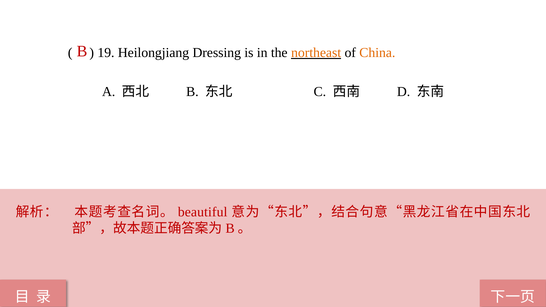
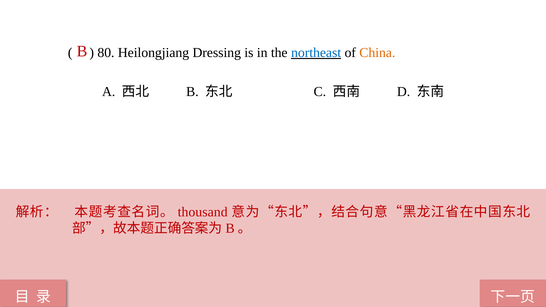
19: 19 -> 80
northeast colour: orange -> blue
beautiful: beautiful -> thousand
